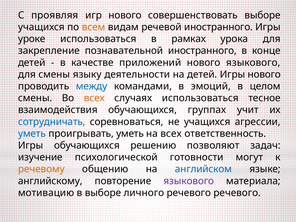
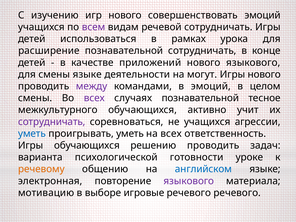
проявляя: проявляя -> изучению
совершенствовать выборе: выборе -> эмоций
всем colour: orange -> purple
речевой иностранного: иностранного -> сотрудничать
уроке at (32, 39): уроке -> детей
закрепление: закрепление -> расширение
познавательной иностранного: иностранного -> сотрудничать
смены языку: языку -> языке
на детей: детей -> могут
между colour: blue -> purple
всех at (94, 98) colour: orange -> purple
случаях использоваться: использоваться -> познавательной
взаимодействия: взаимодействия -> межкультурного
группах: группах -> активно
сотрудничать at (52, 122) colour: blue -> purple
решению позволяют: позволяют -> проводить
изучение: изучение -> варианта
могут: могут -> уроке
английскому: английскому -> электронная
личного: личного -> игровые
